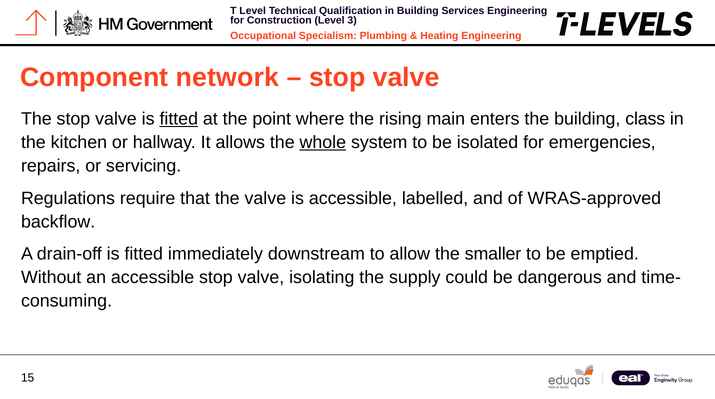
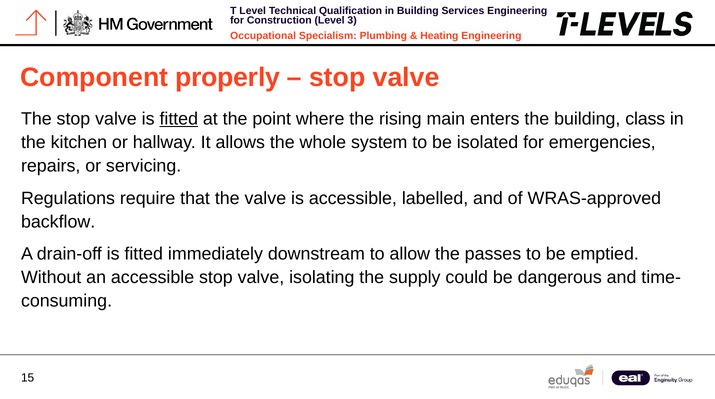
network: network -> properly
whole underline: present -> none
smaller: smaller -> passes
